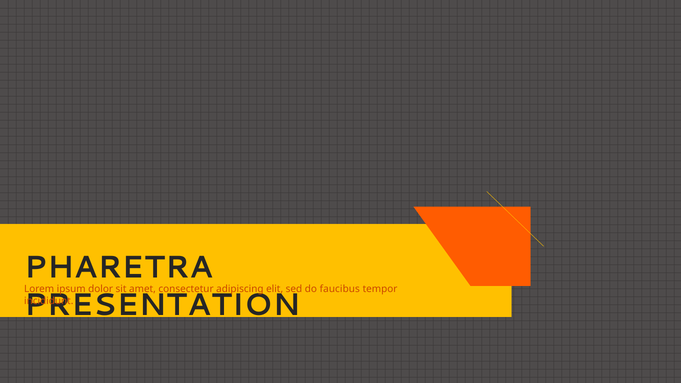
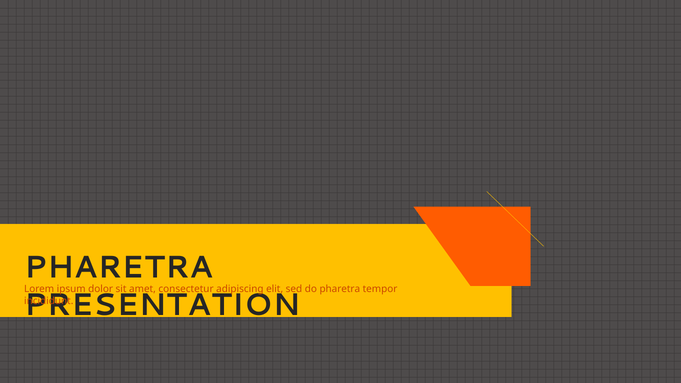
do faucibus: faucibus -> pharetra
